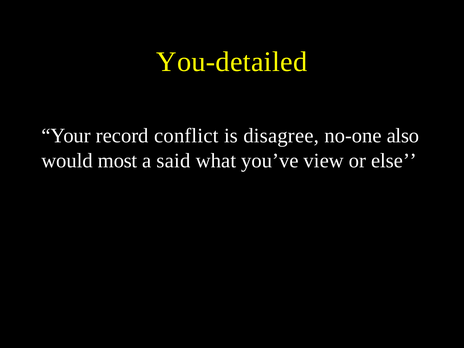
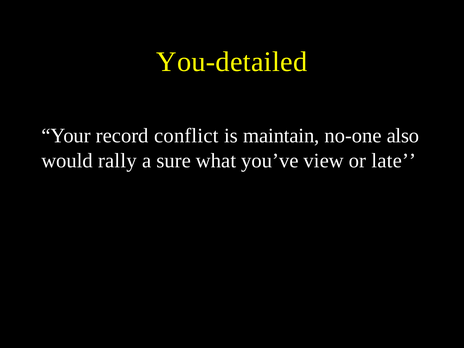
disagree: disagree -> maintain
most: most -> rally
said: said -> sure
else: else -> late
